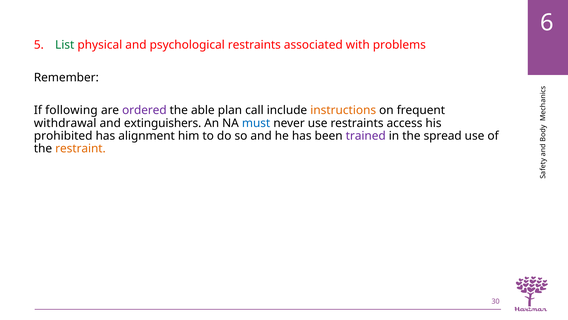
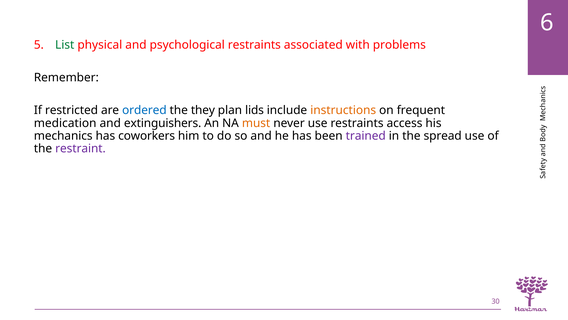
following: following -> restricted
ordered colour: purple -> blue
able: able -> they
call: call -> lids
withdrawal: withdrawal -> medication
must colour: blue -> orange
prohibited: prohibited -> mechanics
alignment: alignment -> coworkers
restraint colour: orange -> purple
